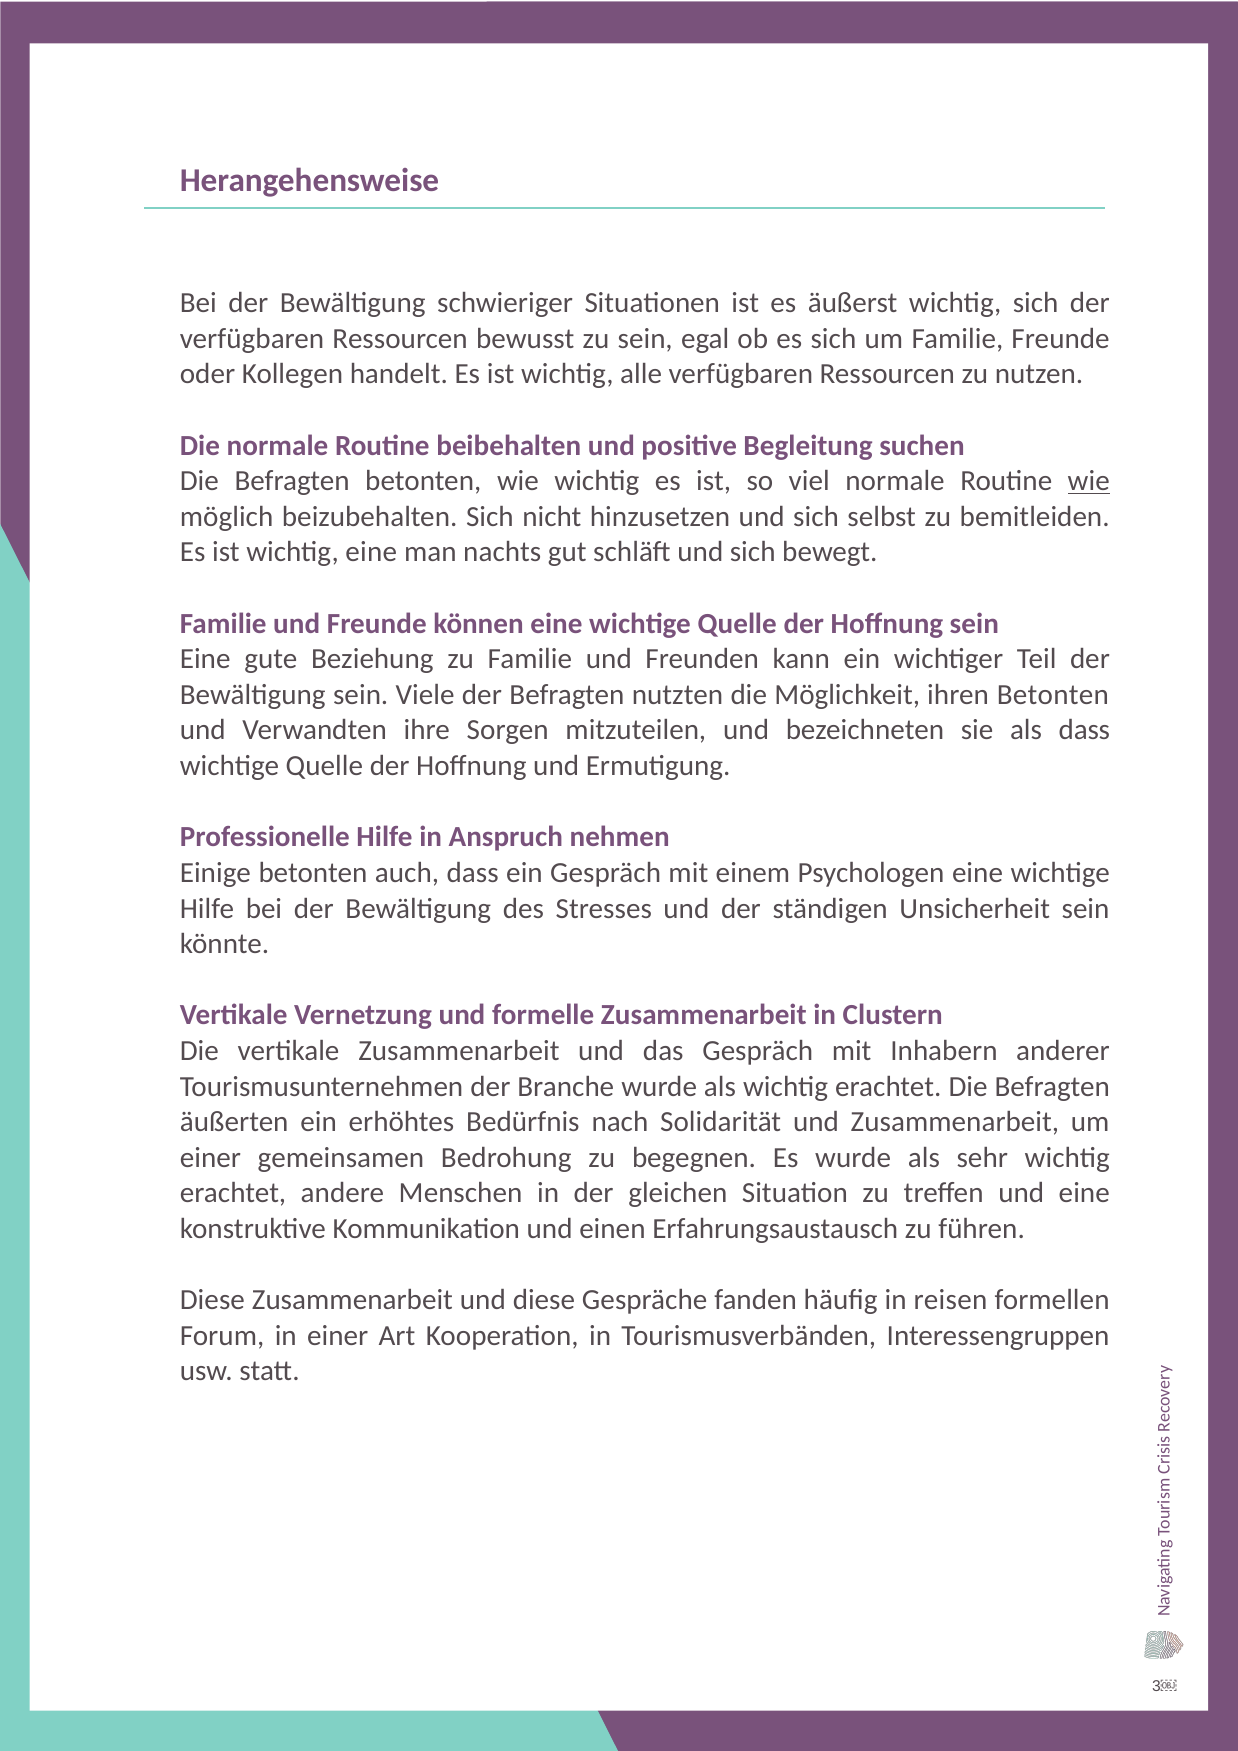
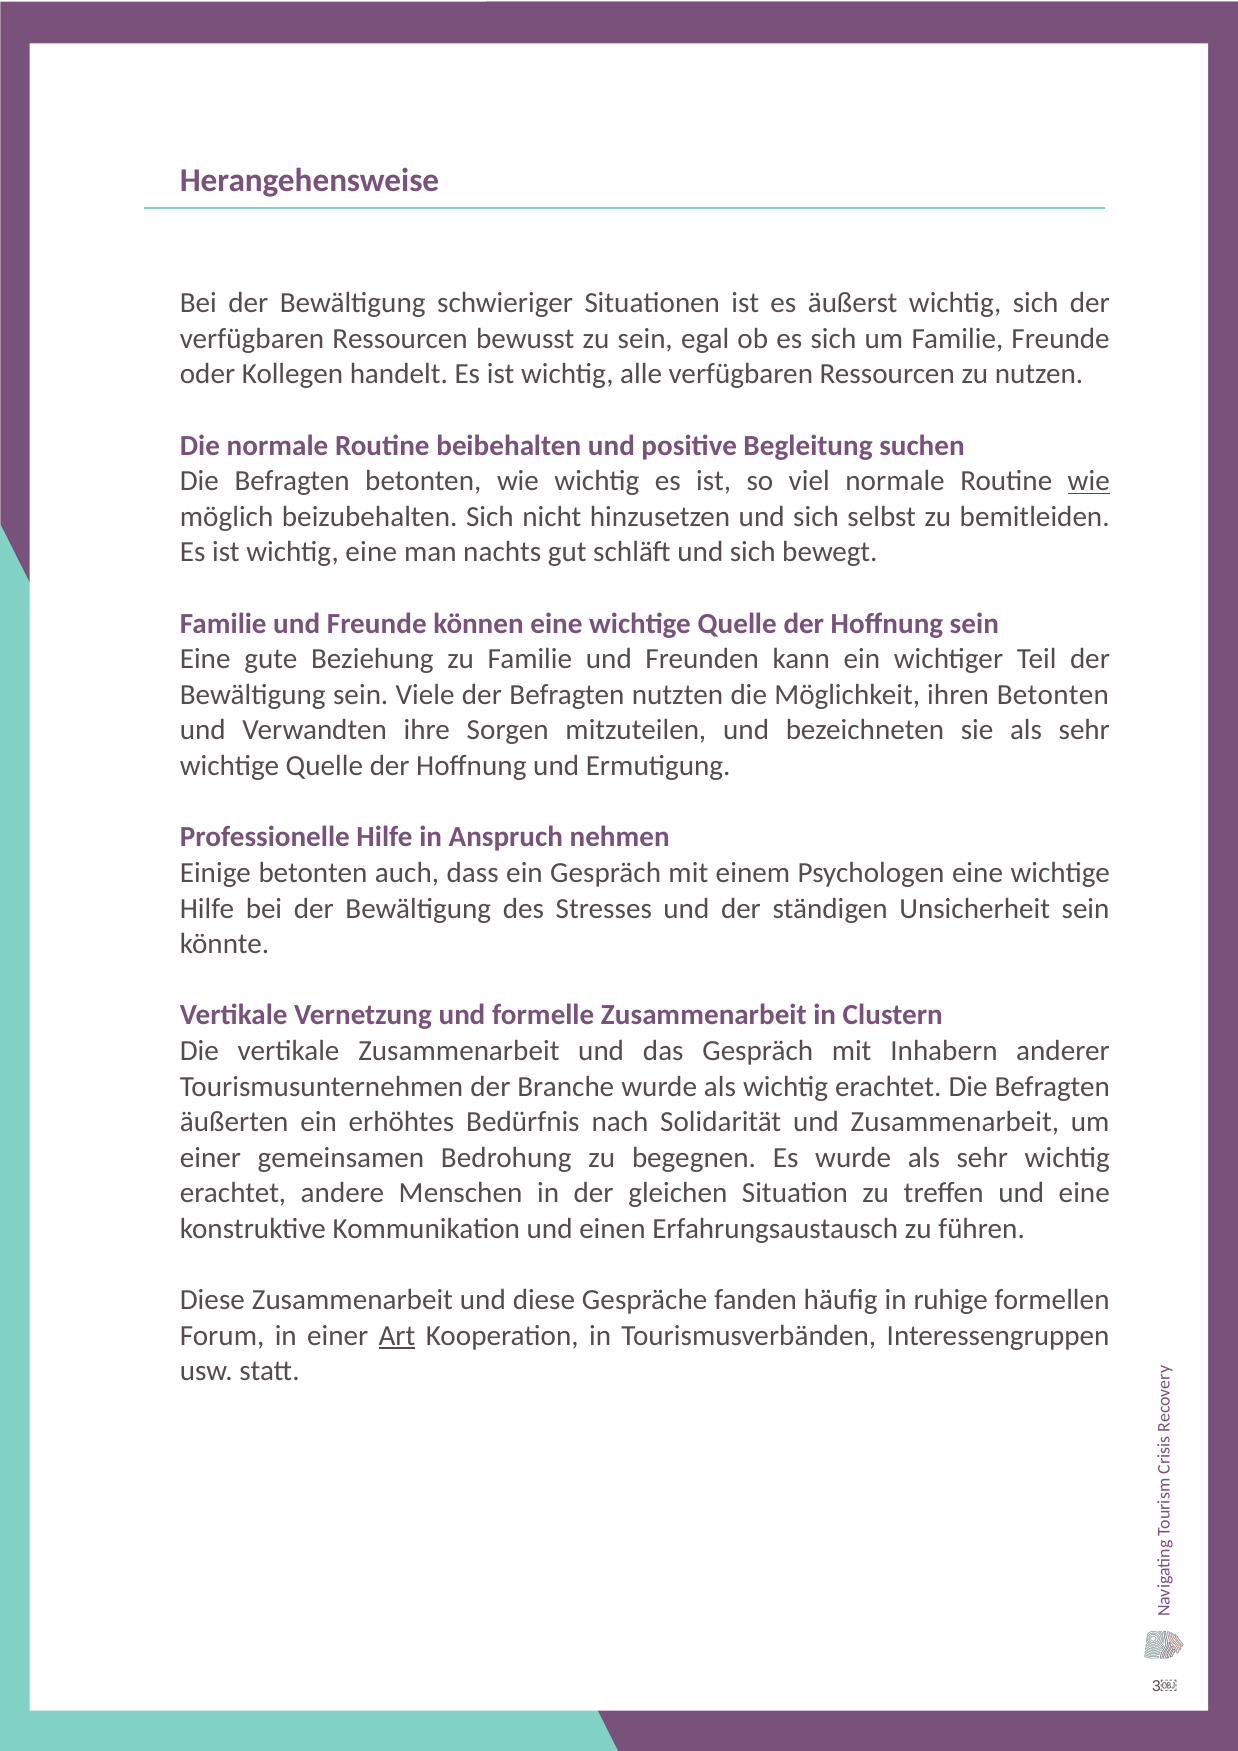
sie als dass: dass -> sehr
reisen: reisen -> ruhige
Art underline: none -> present
